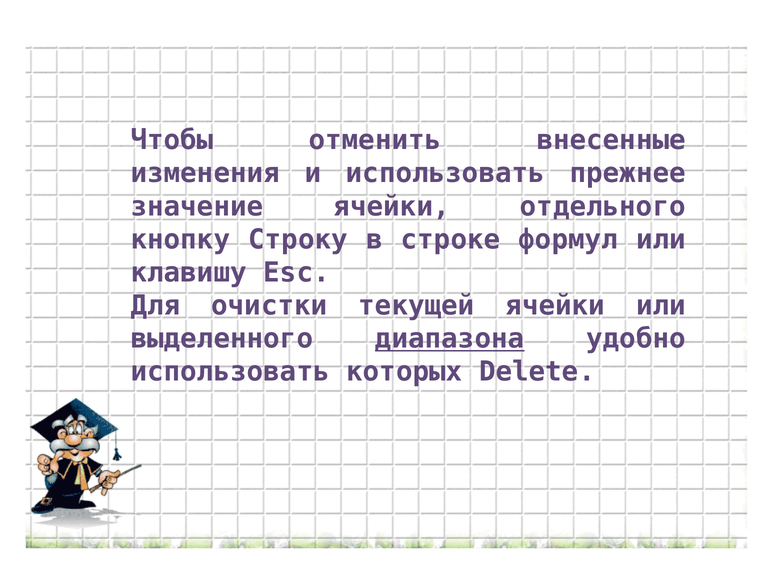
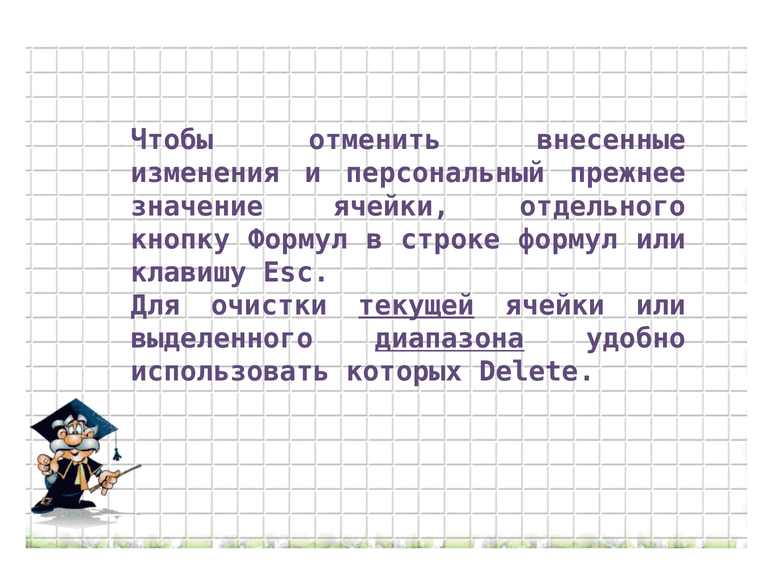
и использовать: использовать -> персональный
кнопку Строку: Строку -> Формул
текущей underline: none -> present
